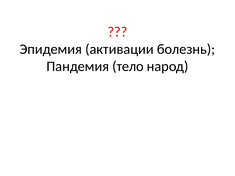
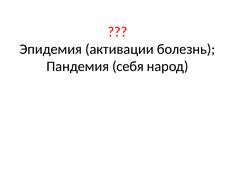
тело: тело -> себя
